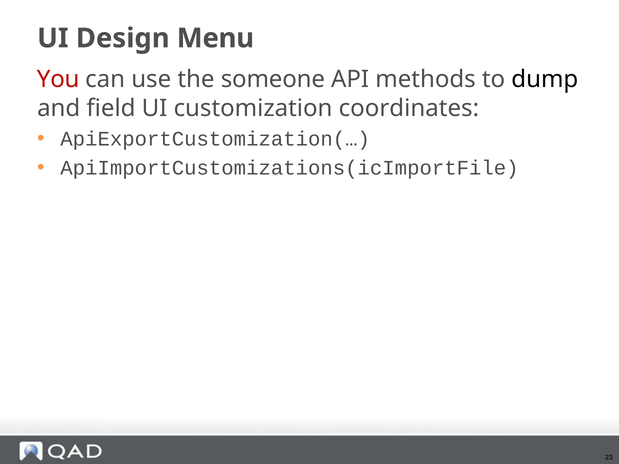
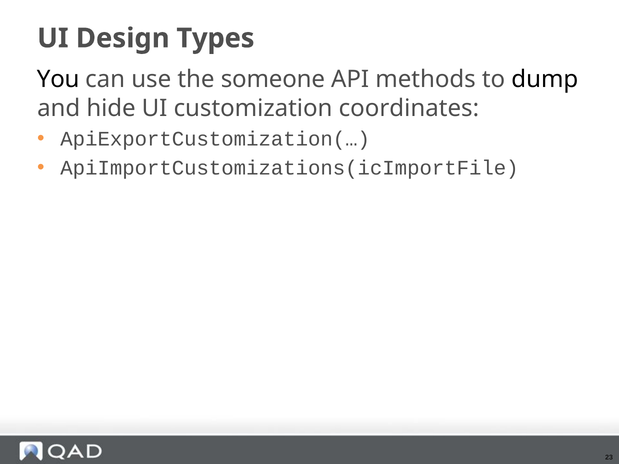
Menu: Menu -> Types
You colour: red -> black
field: field -> hide
